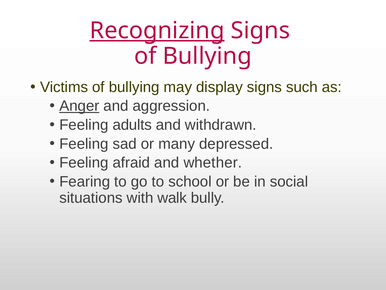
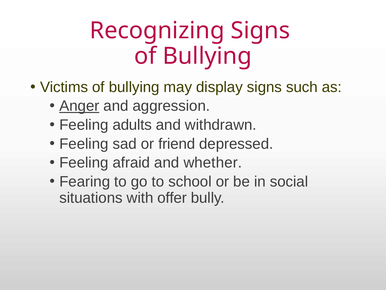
Recognizing underline: present -> none
many: many -> friend
walk: walk -> offer
